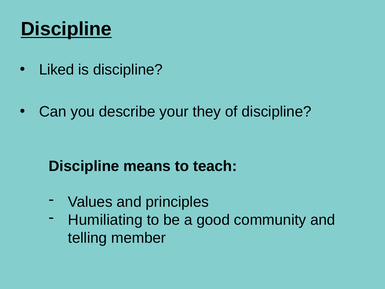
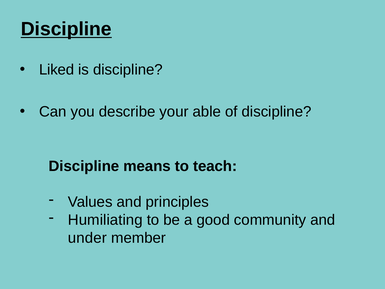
they: they -> able
telling: telling -> under
